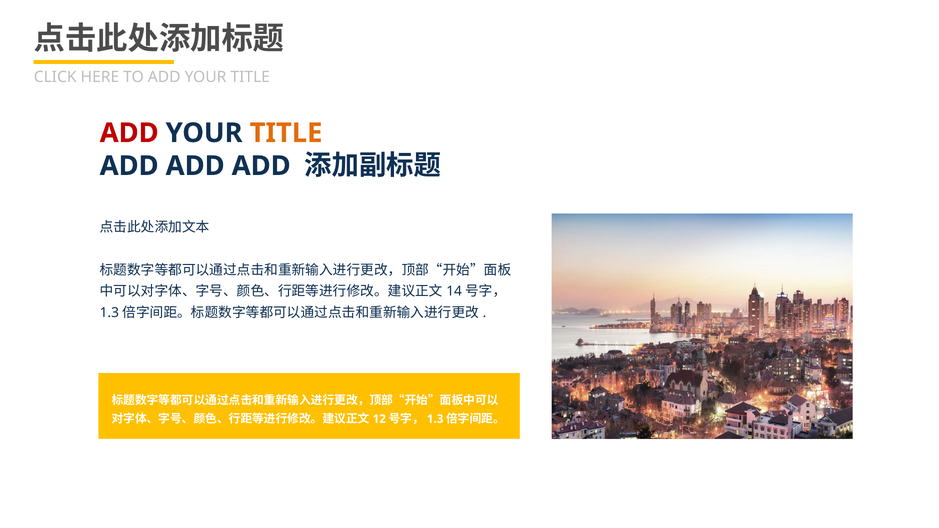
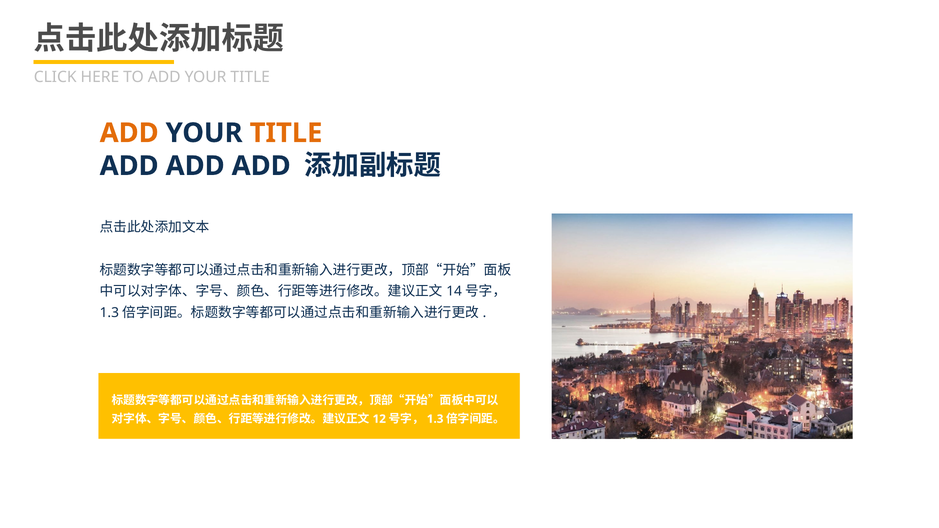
ADD at (129, 133) colour: red -> orange
